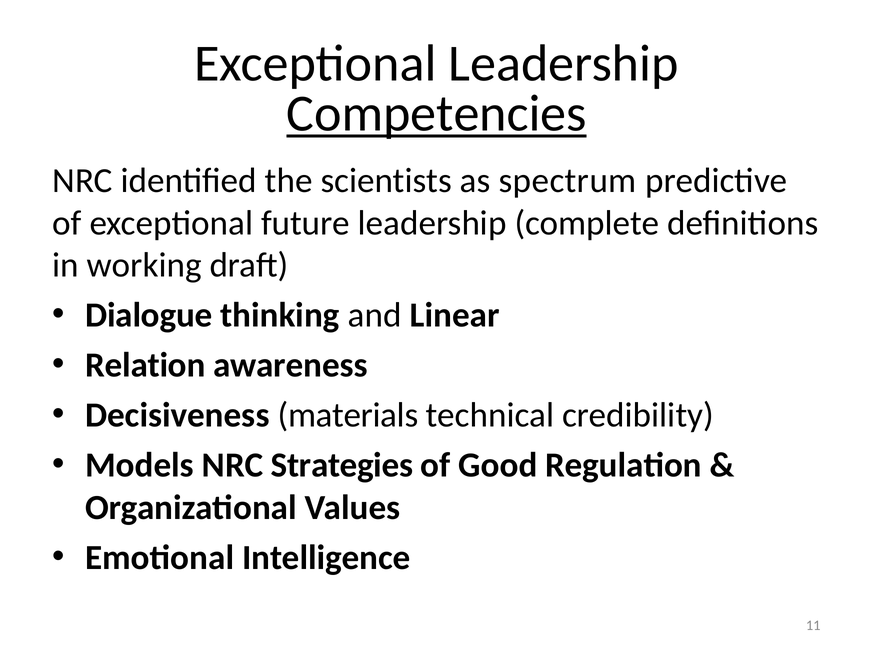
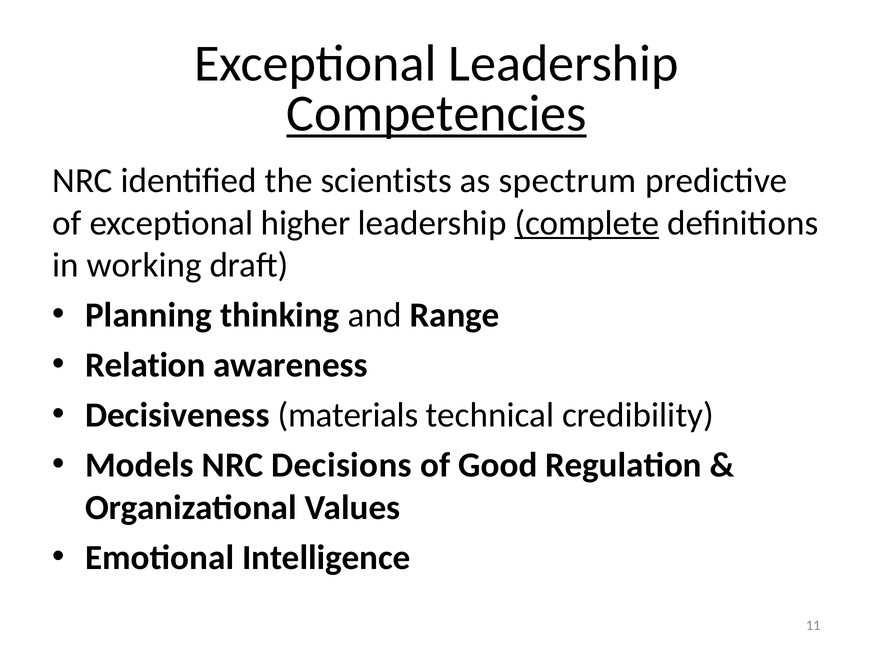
future: future -> higher
complete underline: none -> present
Dialogue: Dialogue -> Planning
Linear: Linear -> Range
Strategies: Strategies -> Decisions
